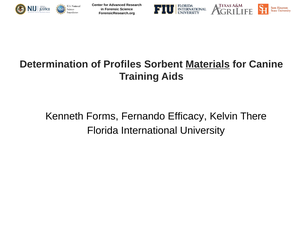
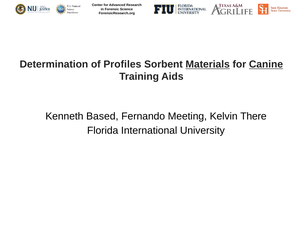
Canine underline: none -> present
Forms: Forms -> Based
Efficacy: Efficacy -> Meeting
